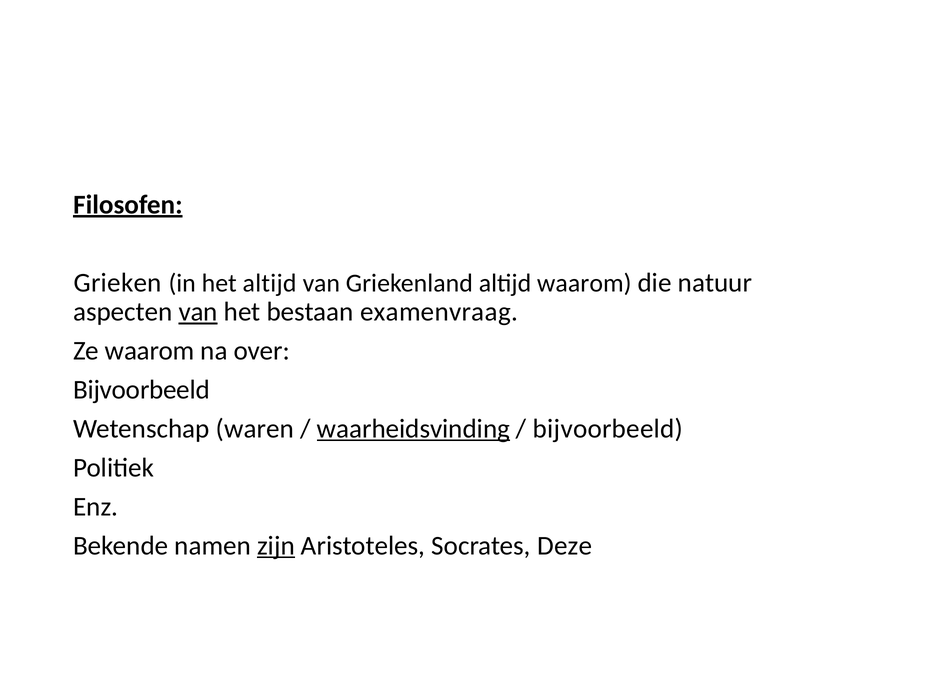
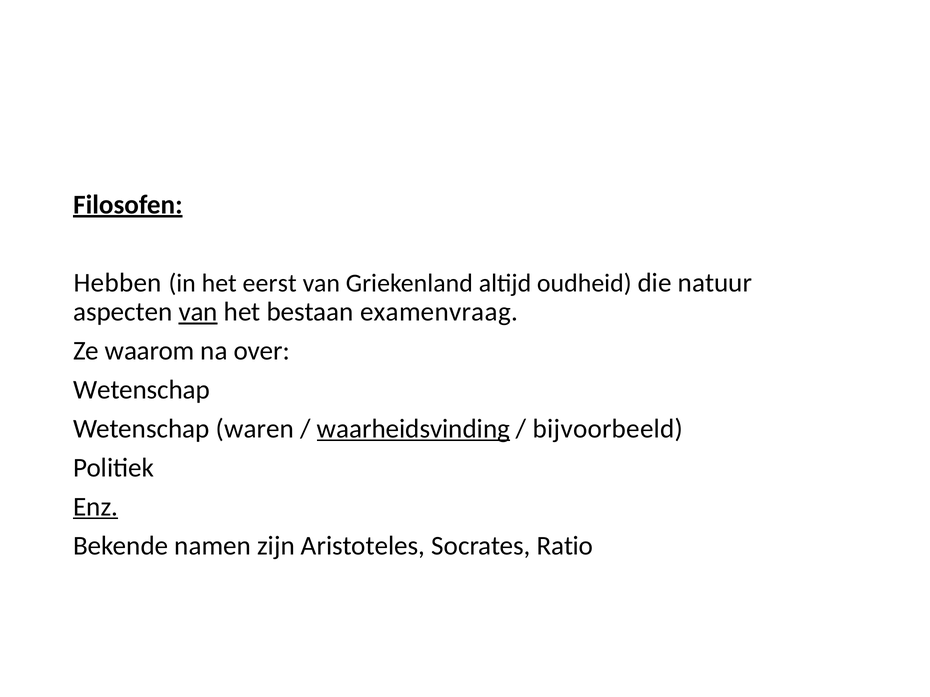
Grieken: Grieken -> Hebben
het altijd: altijd -> eerst
altijd waarom: waarom -> oudheid
Bijvoorbeeld at (142, 390): Bijvoorbeeld -> Wetenschap
Enz underline: none -> present
zijn underline: present -> none
Deze: Deze -> Ratio
